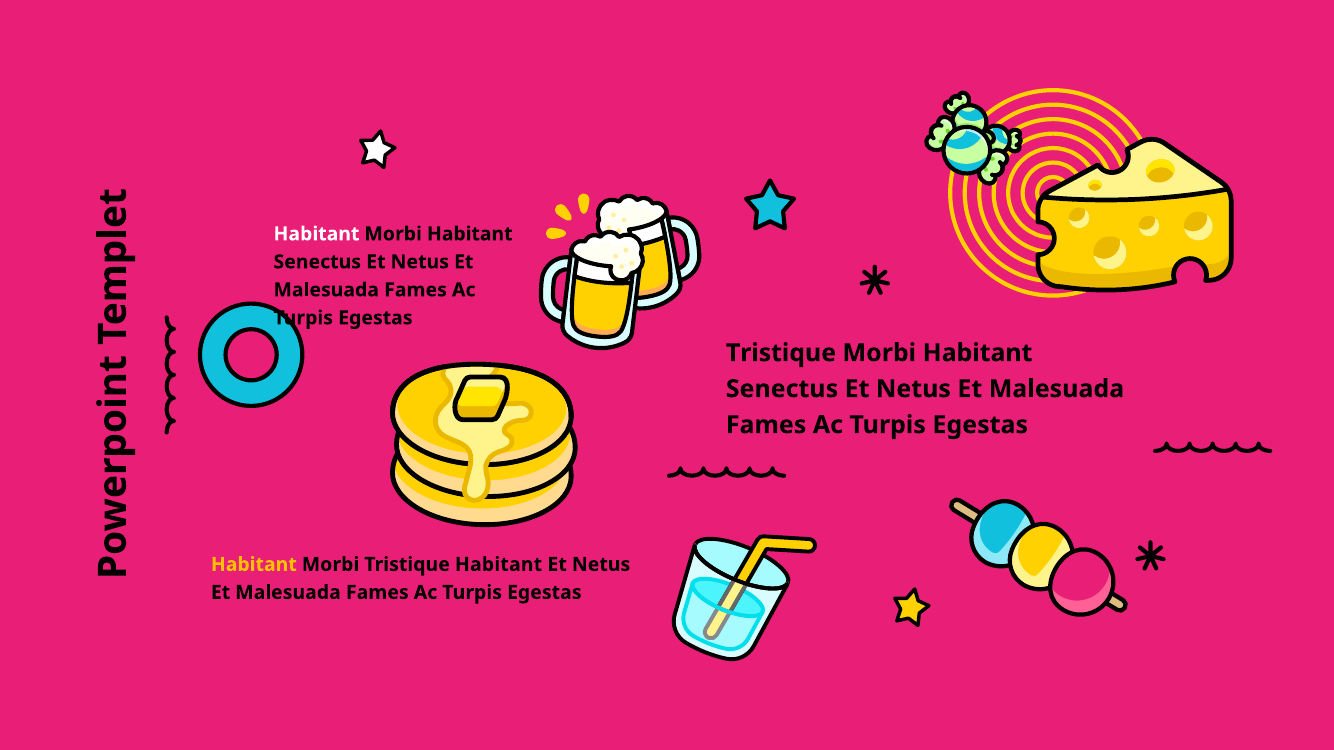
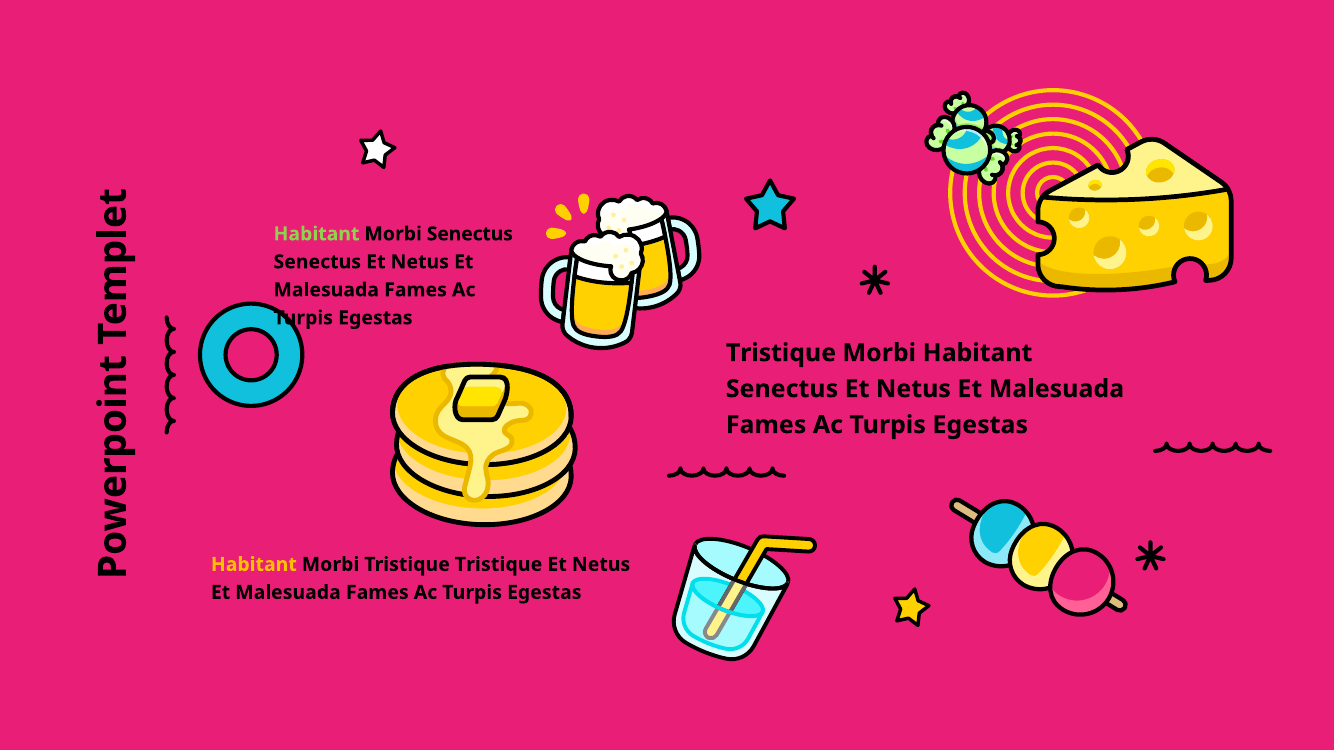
Habitant at (316, 234) colour: white -> light green
Habitant at (470, 234): Habitant -> Senectus
Tristique Habitant: Habitant -> Tristique
